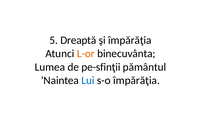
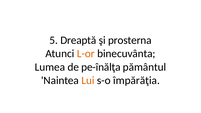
şi împărăţia: împărăţia -> prosterna
pe-sfinţii: pe-sfinţii -> pe-înălţa
Lui colour: blue -> orange
